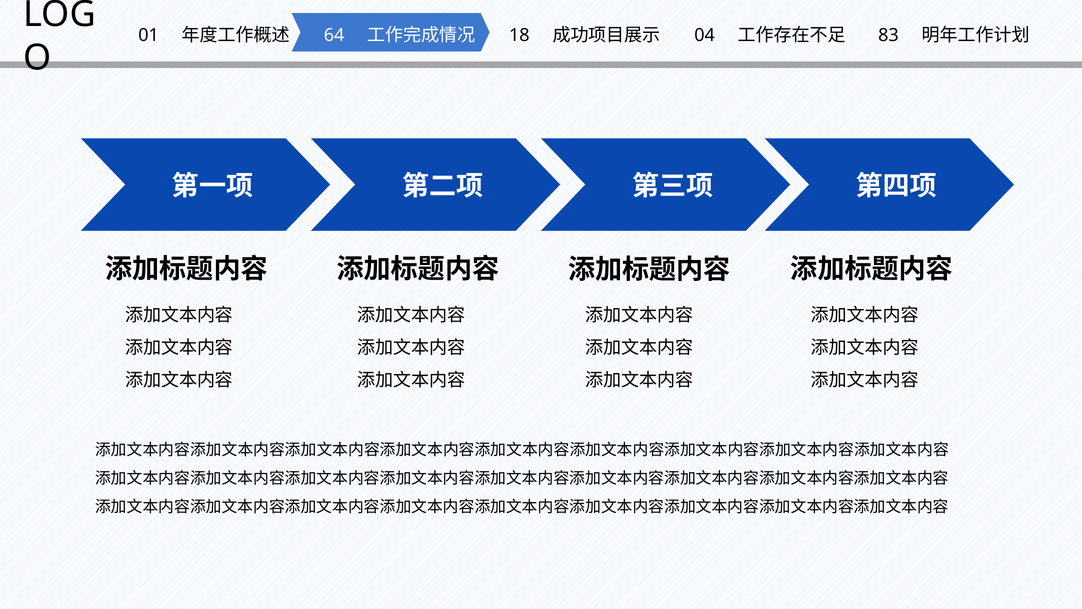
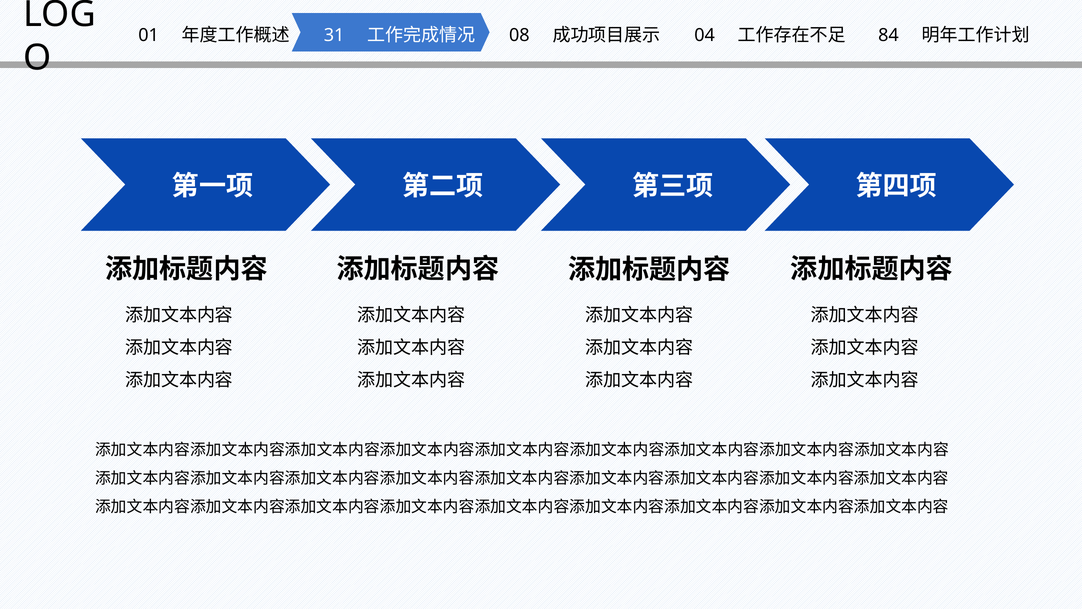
64: 64 -> 31
18: 18 -> 08
83: 83 -> 84
